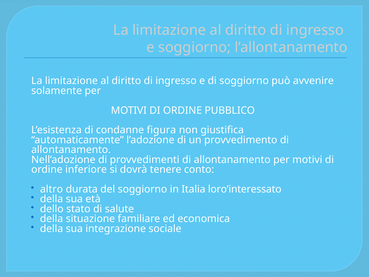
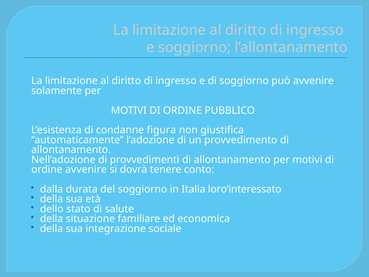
ordine inferiore: inferiore -> avvenire
altro: altro -> dalla
